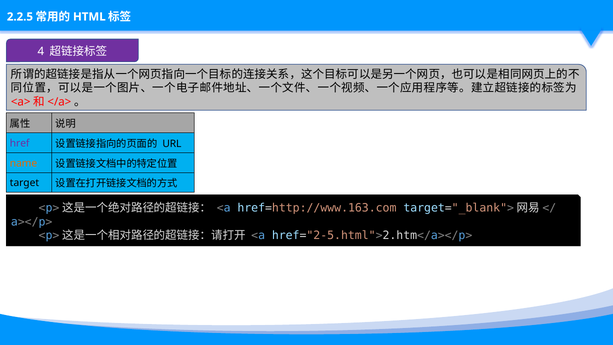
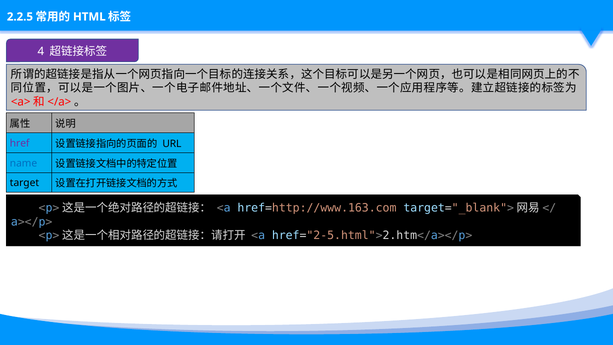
name colour: orange -> blue
